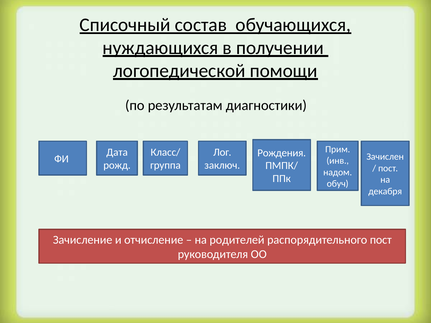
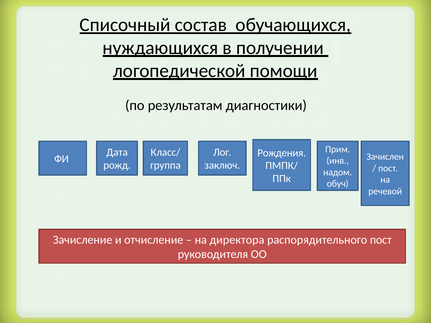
декабря: декабря -> речевой
родителей: родителей -> директора
